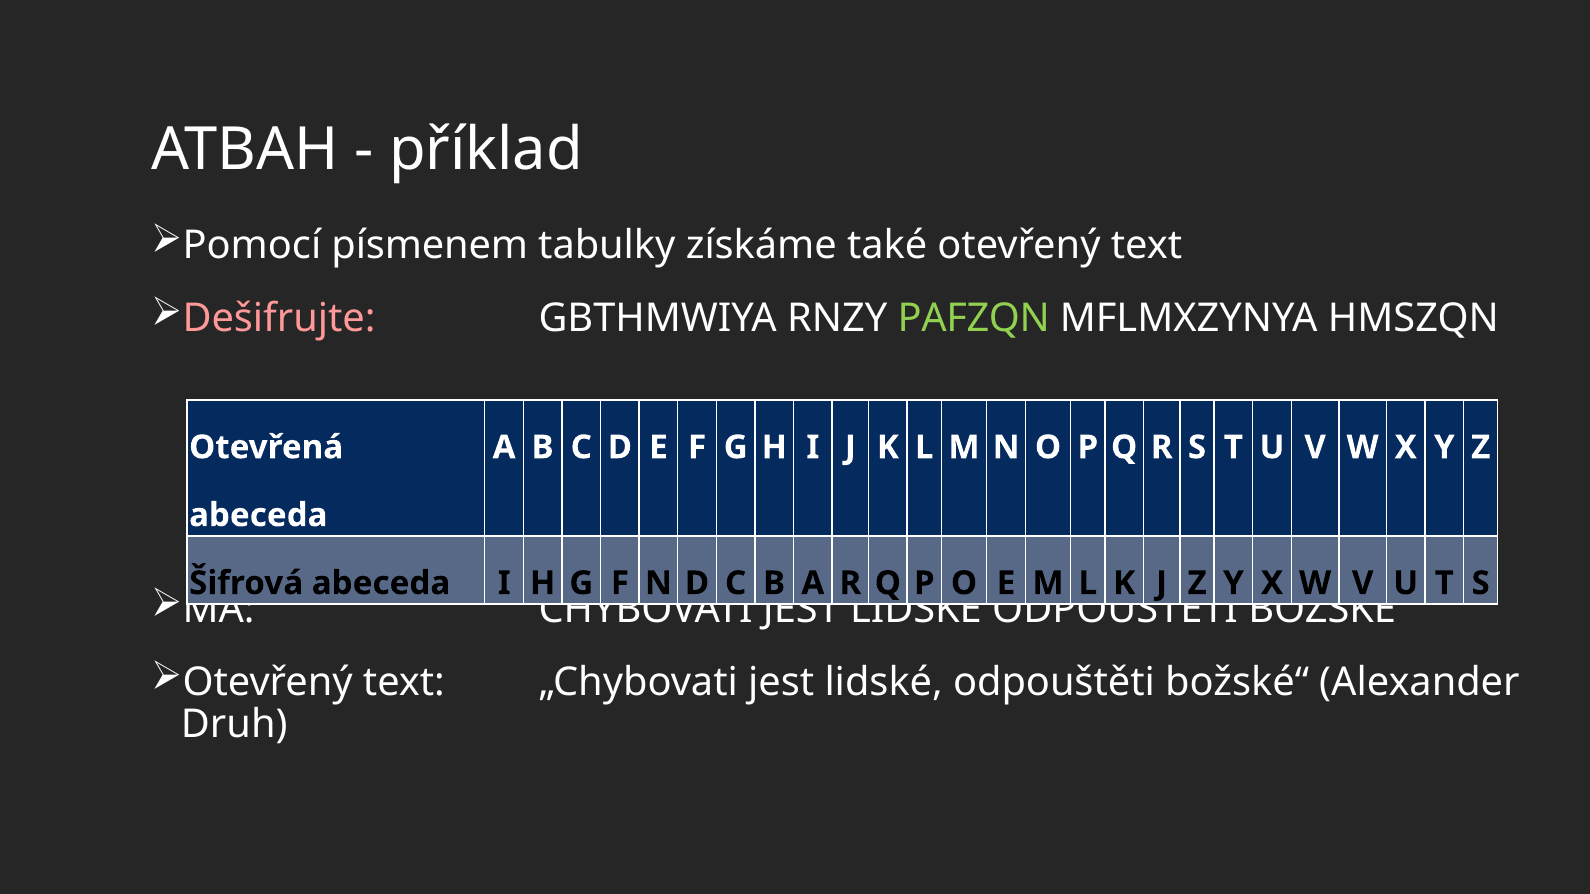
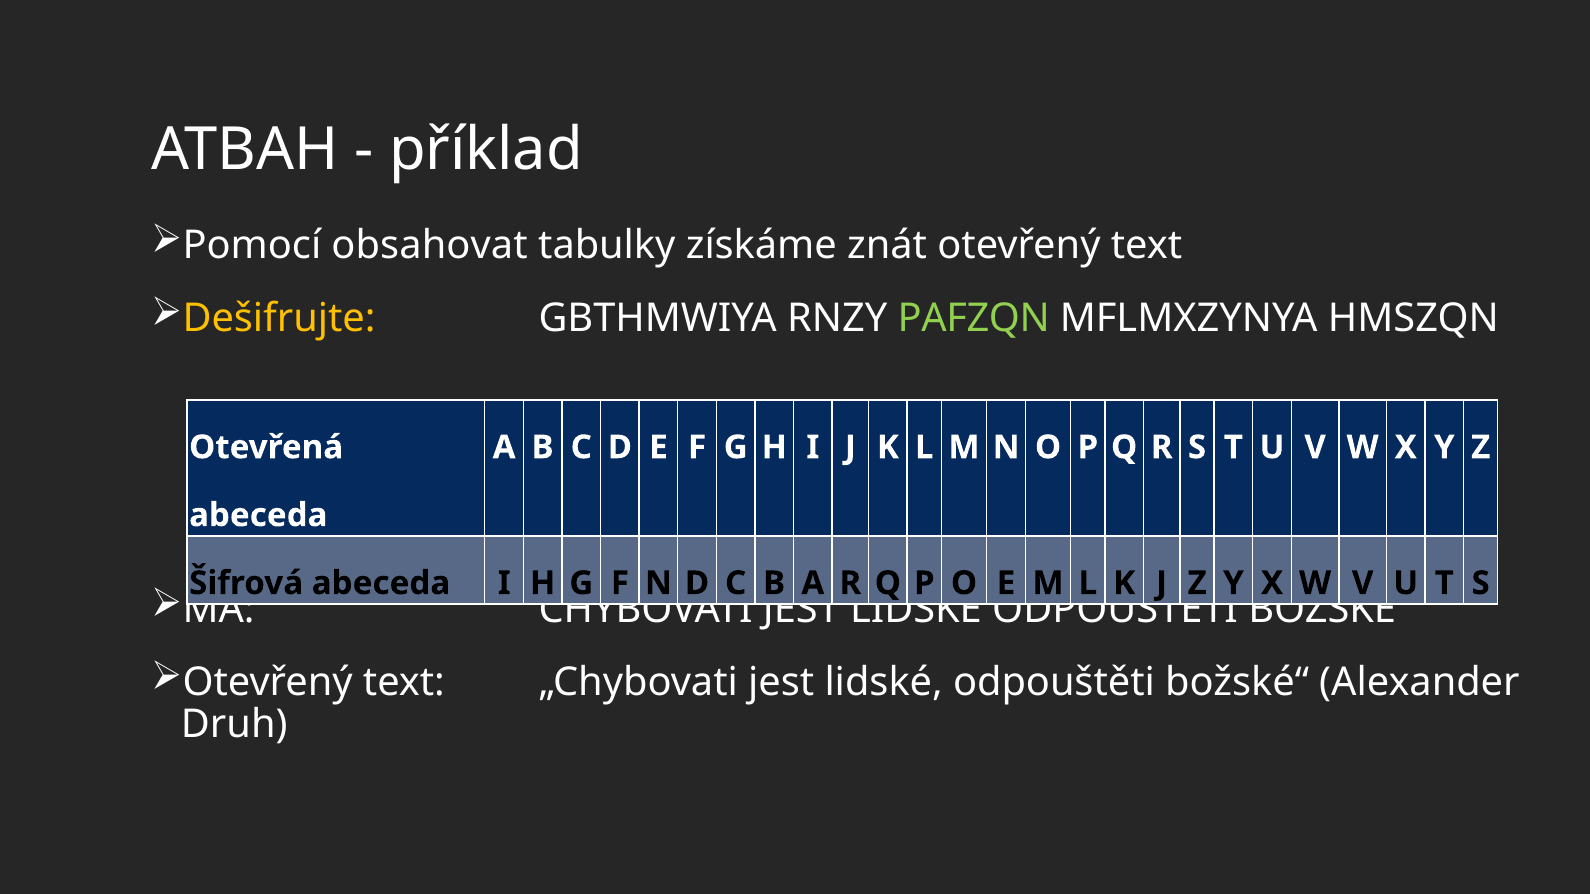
písmenem: písmenem -> obsahovat
také: také -> znát
Dešifrujte colour: pink -> yellow
